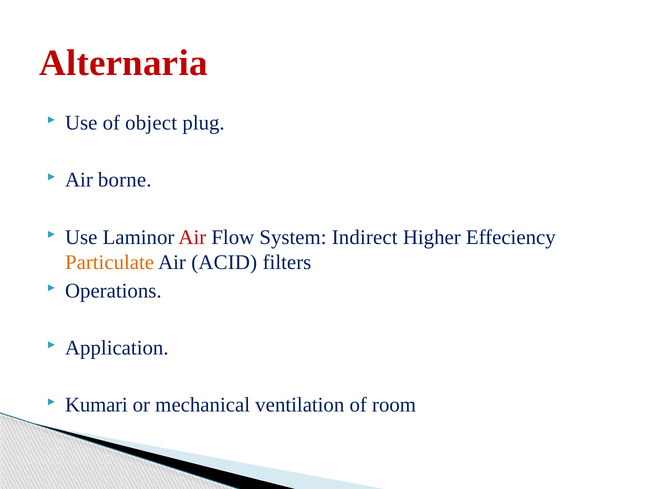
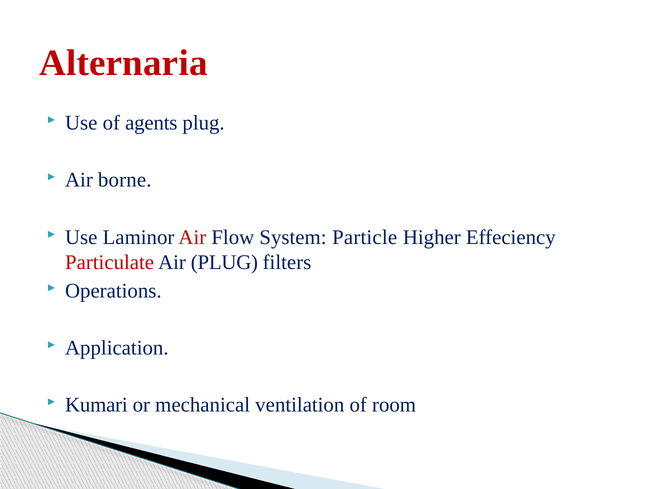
object: object -> agents
Indirect: Indirect -> Particle
Particulate colour: orange -> red
Air ACID: ACID -> PLUG
